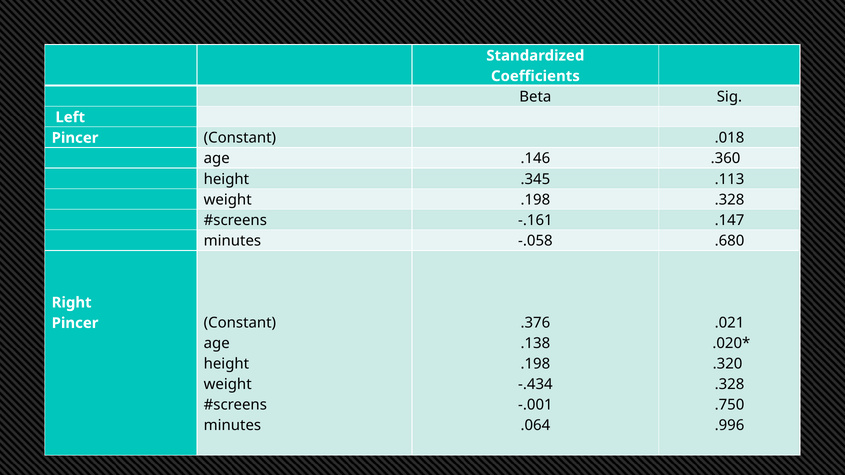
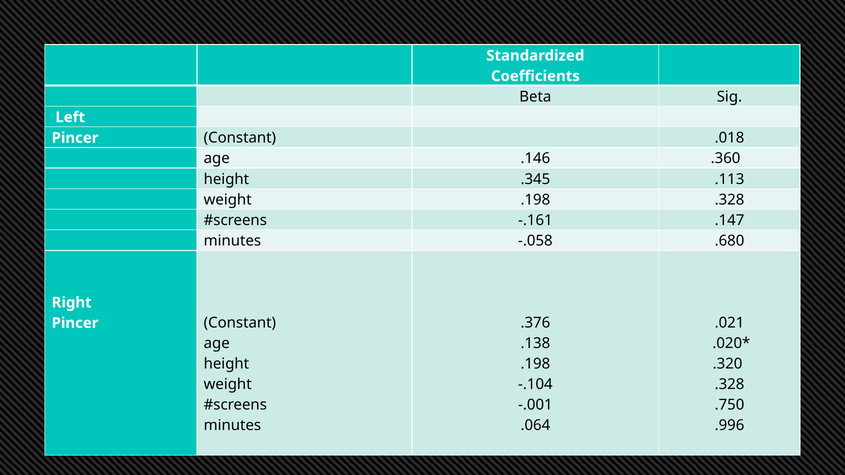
-.434: -.434 -> -.104
